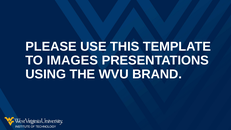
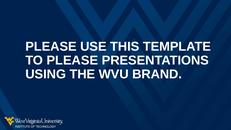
TO IMAGES: IMAGES -> PLEASE
